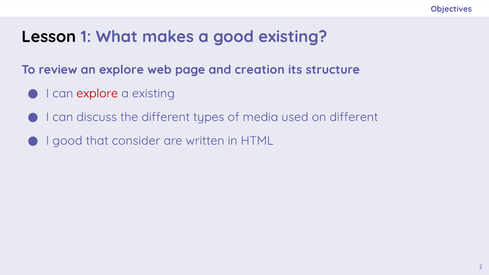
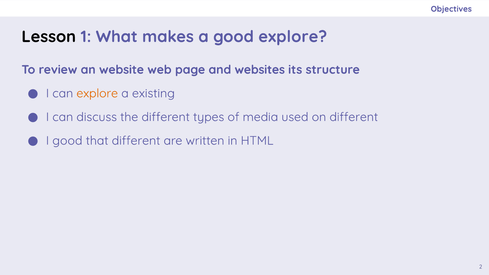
good existing: existing -> explore
an explore: explore -> website
creation: creation -> websites
explore at (97, 93) colour: red -> orange
that consider: consider -> different
